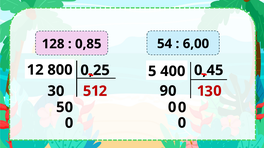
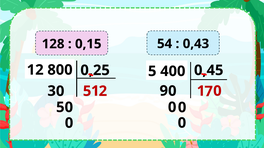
6,00: 6,00 -> 0,43
0,85: 0,85 -> 0,15
3: 3 -> 7
